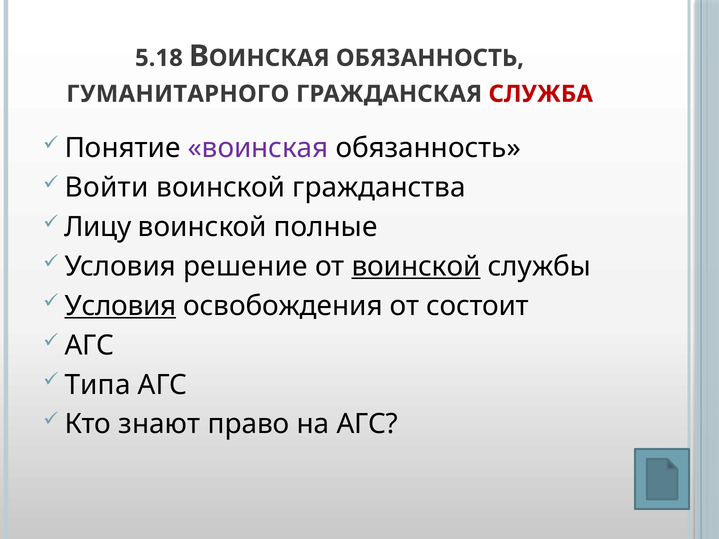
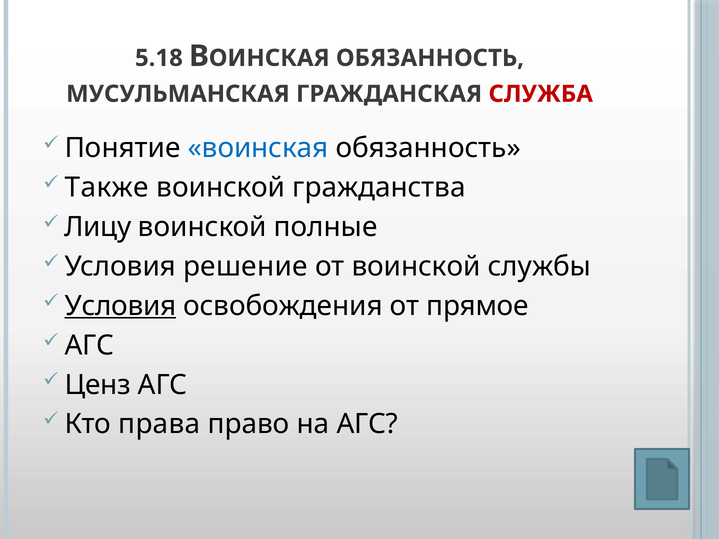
ГУМАНИТАРНОГО: ГУМАНИТАРНОГО -> МУСУЛЬМАНСКАЯ
воинская colour: purple -> blue
Войти: Войти -> Также
воинской at (416, 267) underline: present -> none
состоит: состоит -> прямое
Типа: Типа -> Ценз
знают: знают -> права
